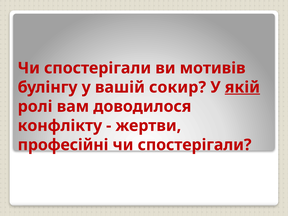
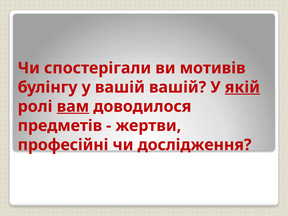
вашій сокир: сокир -> вашій
вам underline: none -> present
конфлікту: конфлікту -> предметів
спостерігали at (195, 145): спостерігали -> дослідження
